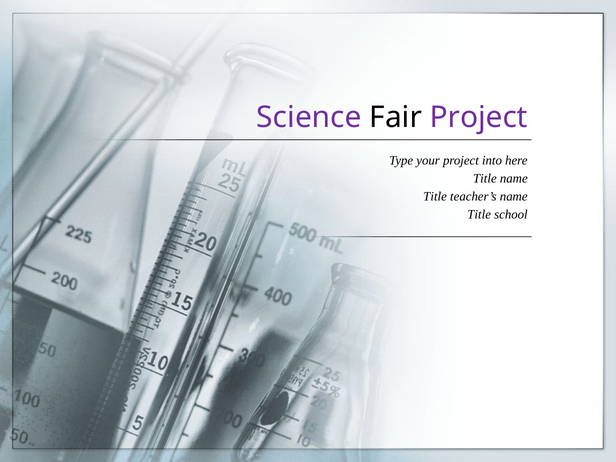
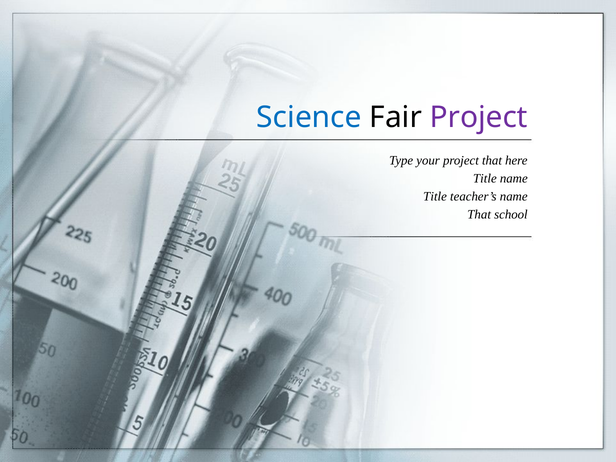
Science colour: purple -> blue
project into: into -> that
Title at (479, 214): Title -> That
